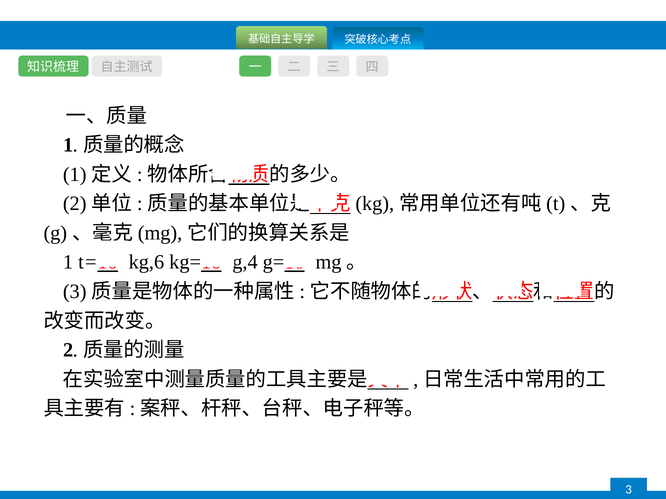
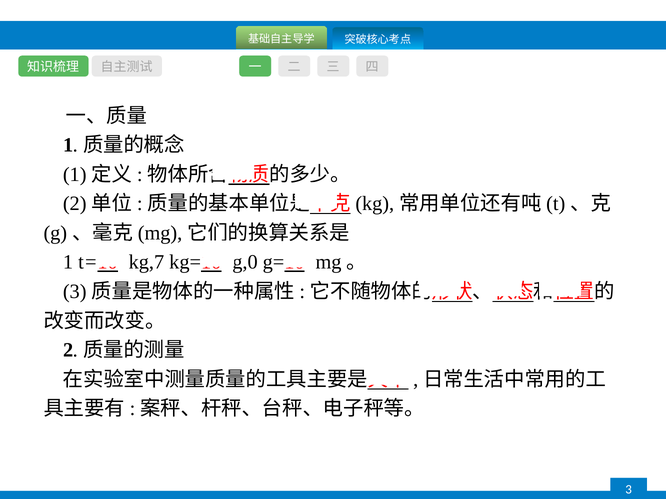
kg,6: kg,6 -> kg,7
g,4: g,4 -> g,0
